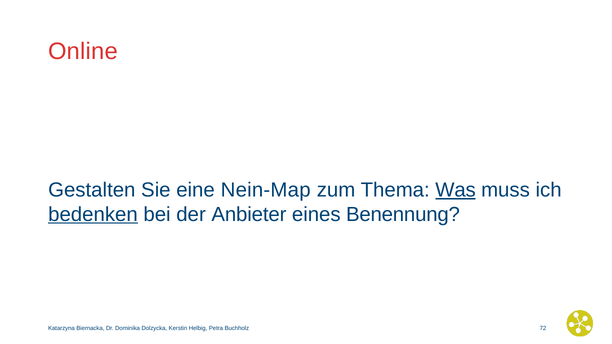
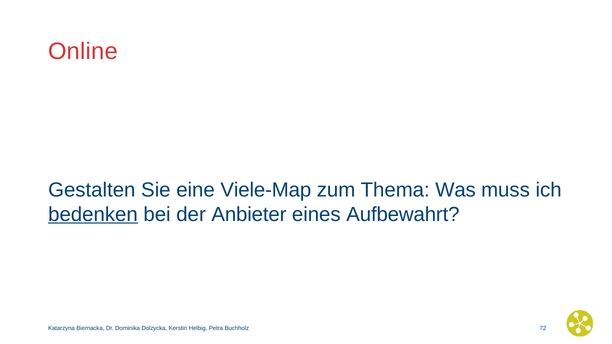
Nein-Map: Nein-Map -> Viele-Map
Was underline: present -> none
Benennung: Benennung -> Aufbewahrt
